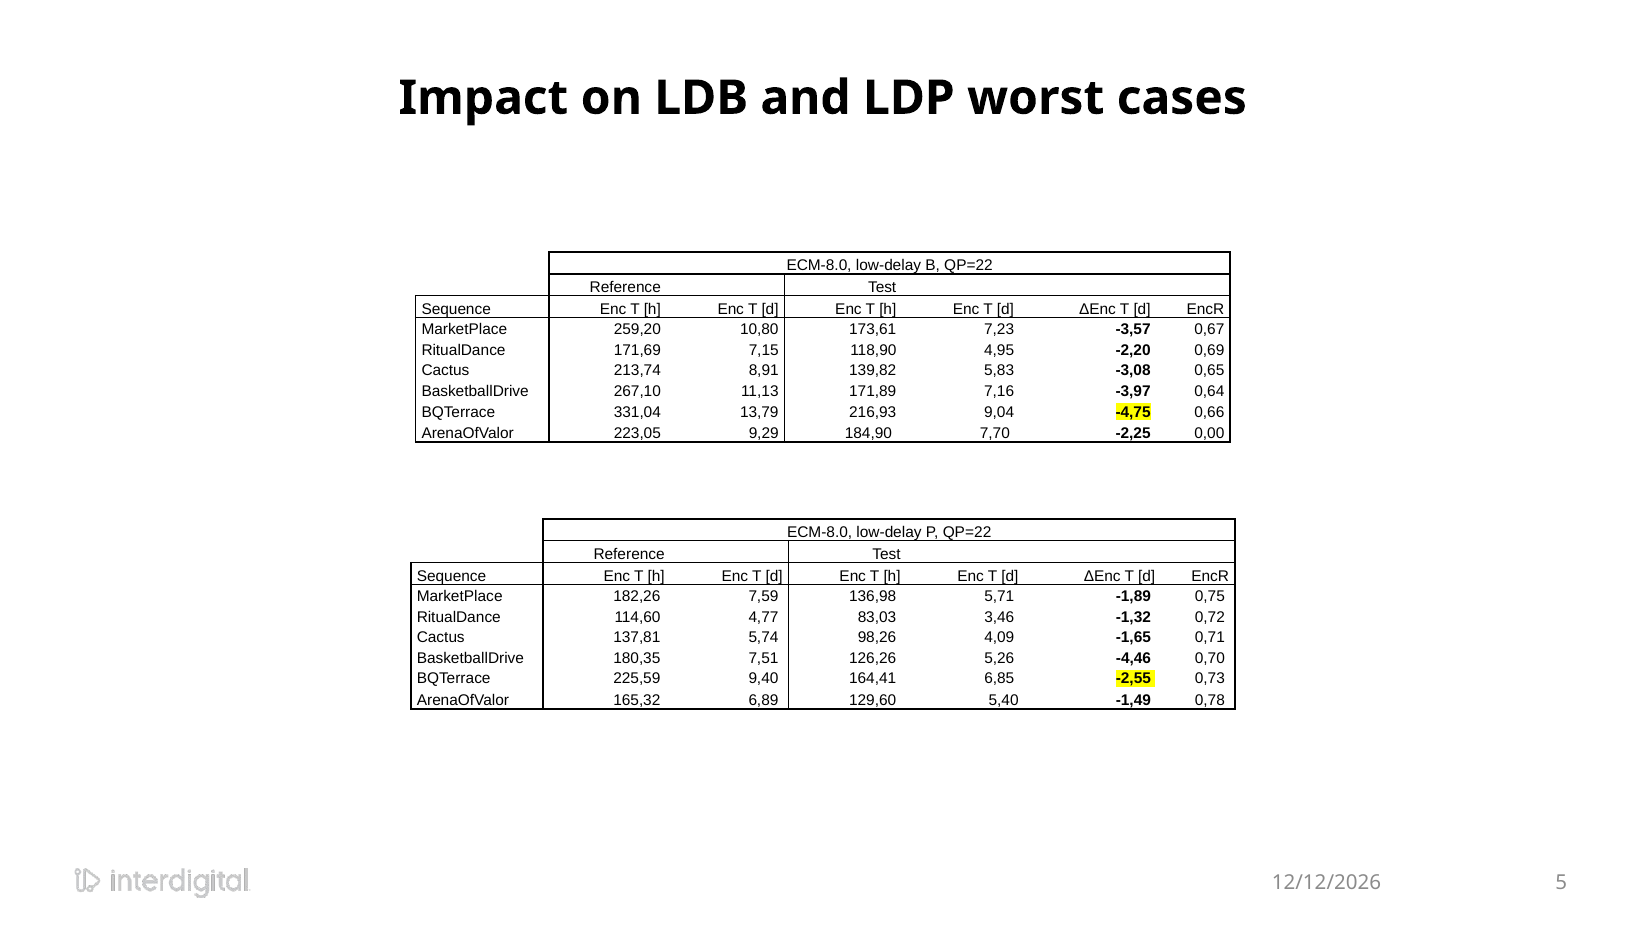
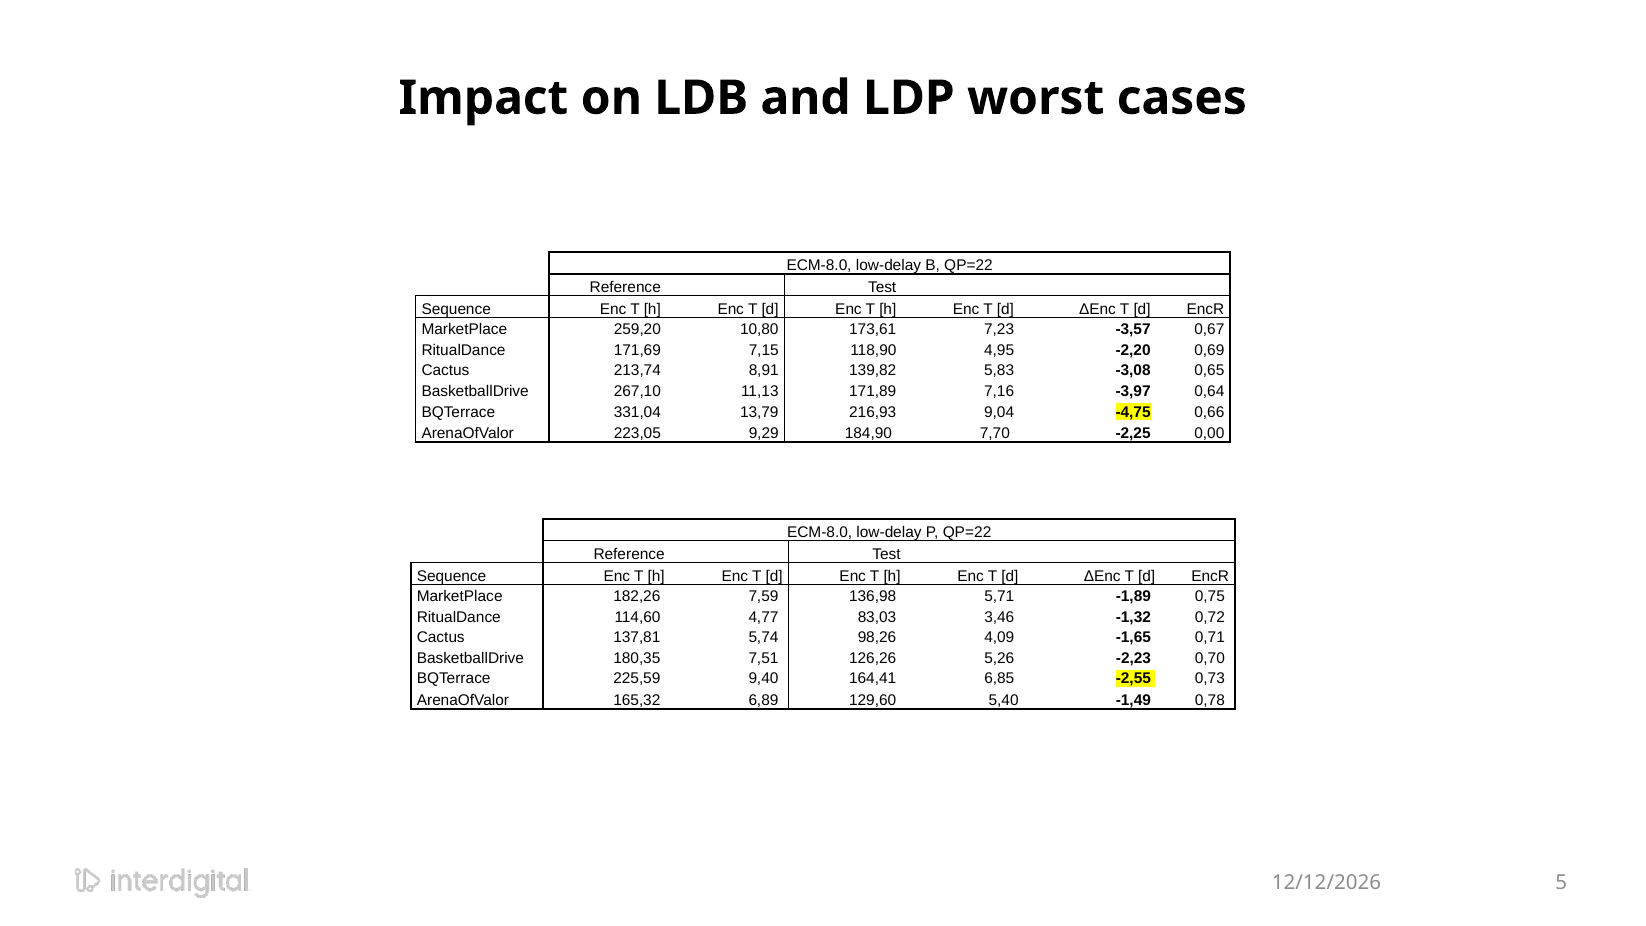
-4,46: -4,46 -> -2,23
